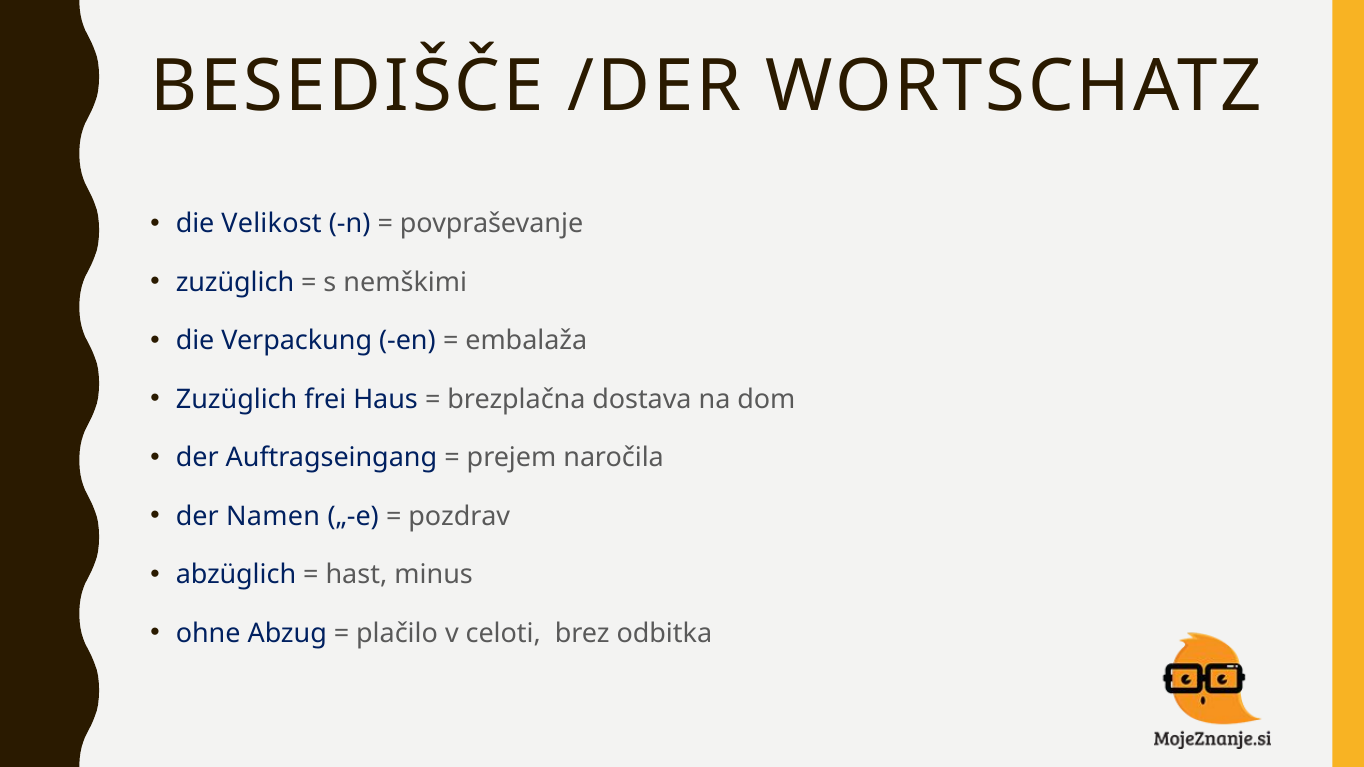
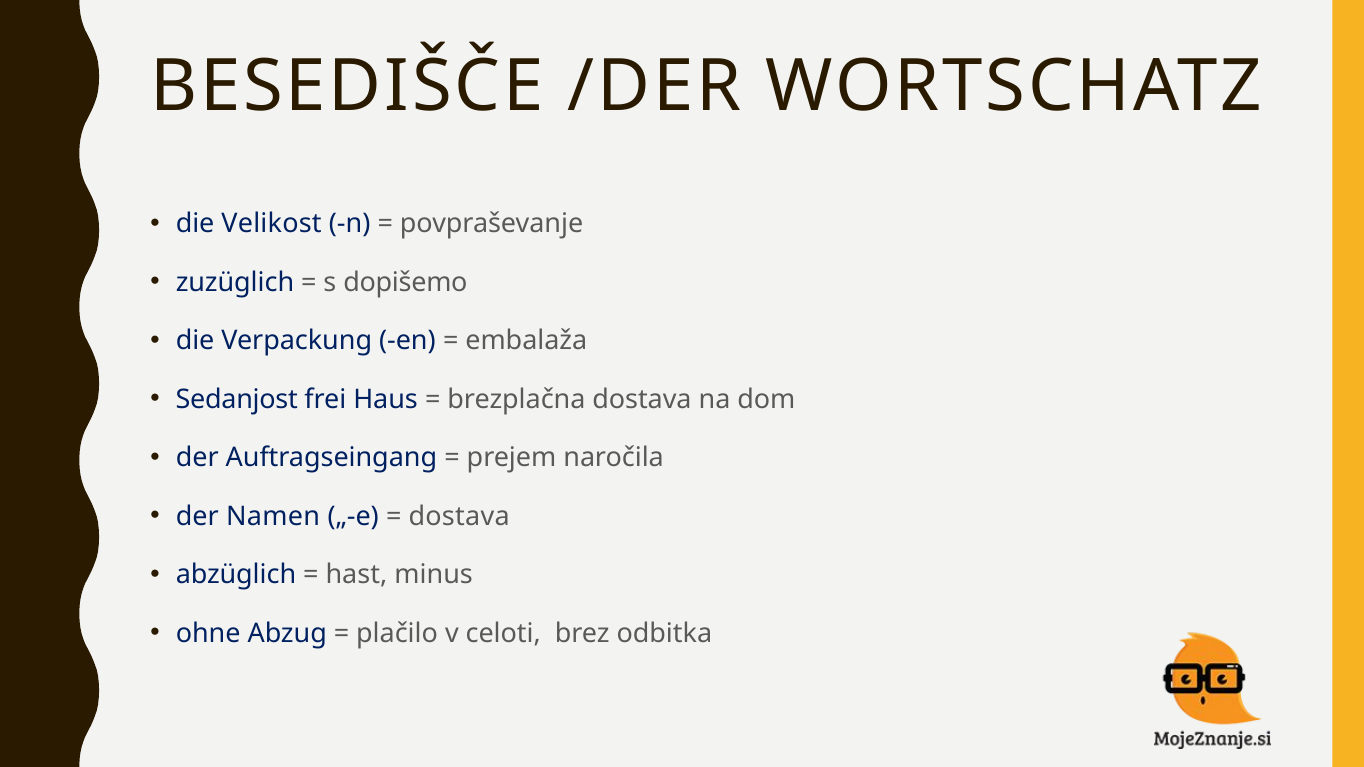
nemškimi: nemškimi -> dopišemo
Zuzüglich at (237, 400): Zuzüglich -> Sedanjost
pozdrav at (459, 517): pozdrav -> dostava
